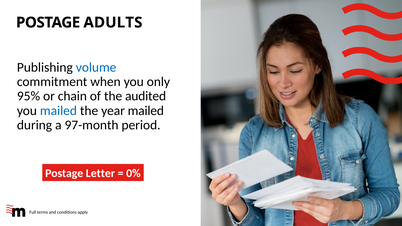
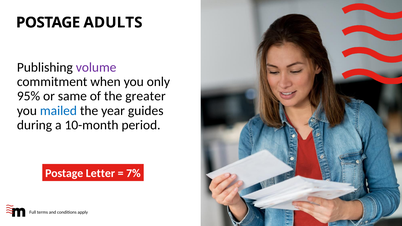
volume colour: blue -> purple
chain: chain -> same
audited: audited -> greater
year mailed: mailed -> guides
97-month: 97-month -> 10-month
0%: 0% -> 7%
